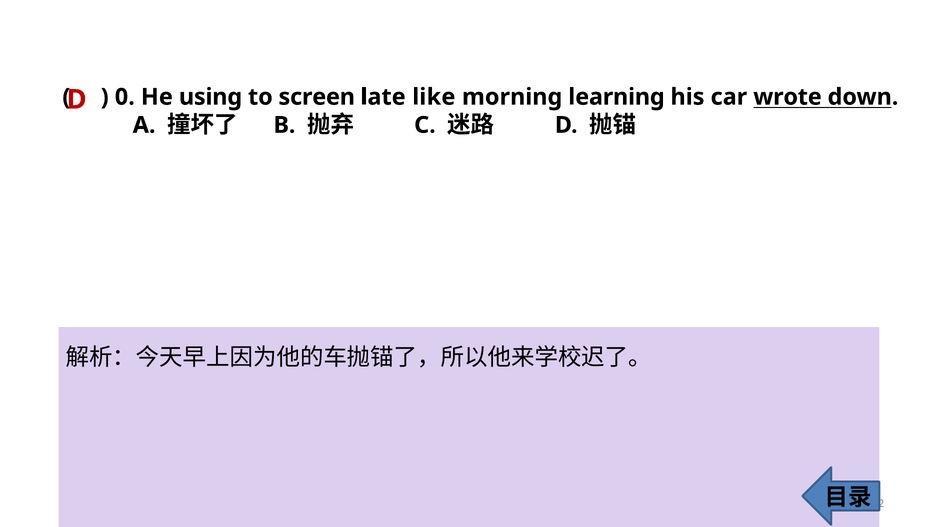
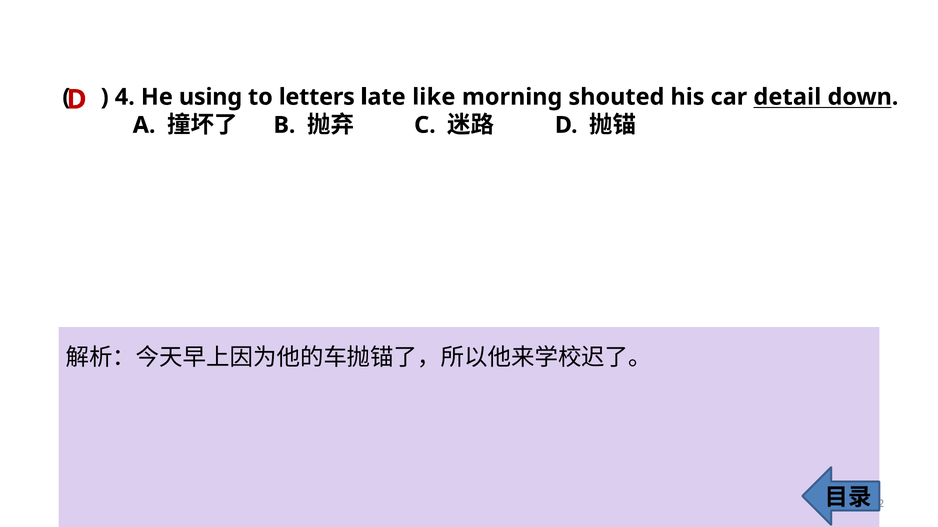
0: 0 -> 4
screen: screen -> letters
learning: learning -> shouted
wrote: wrote -> detail
